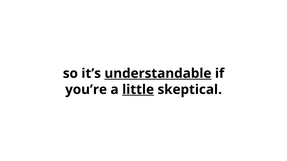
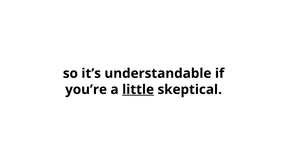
understandable underline: present -> none
